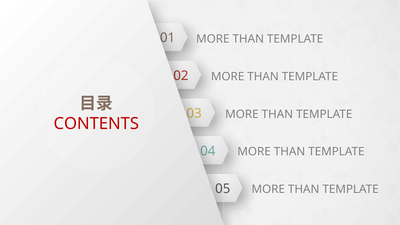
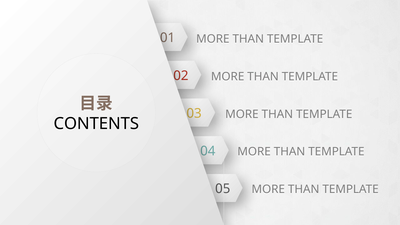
CONTENTS colour: red -> black
